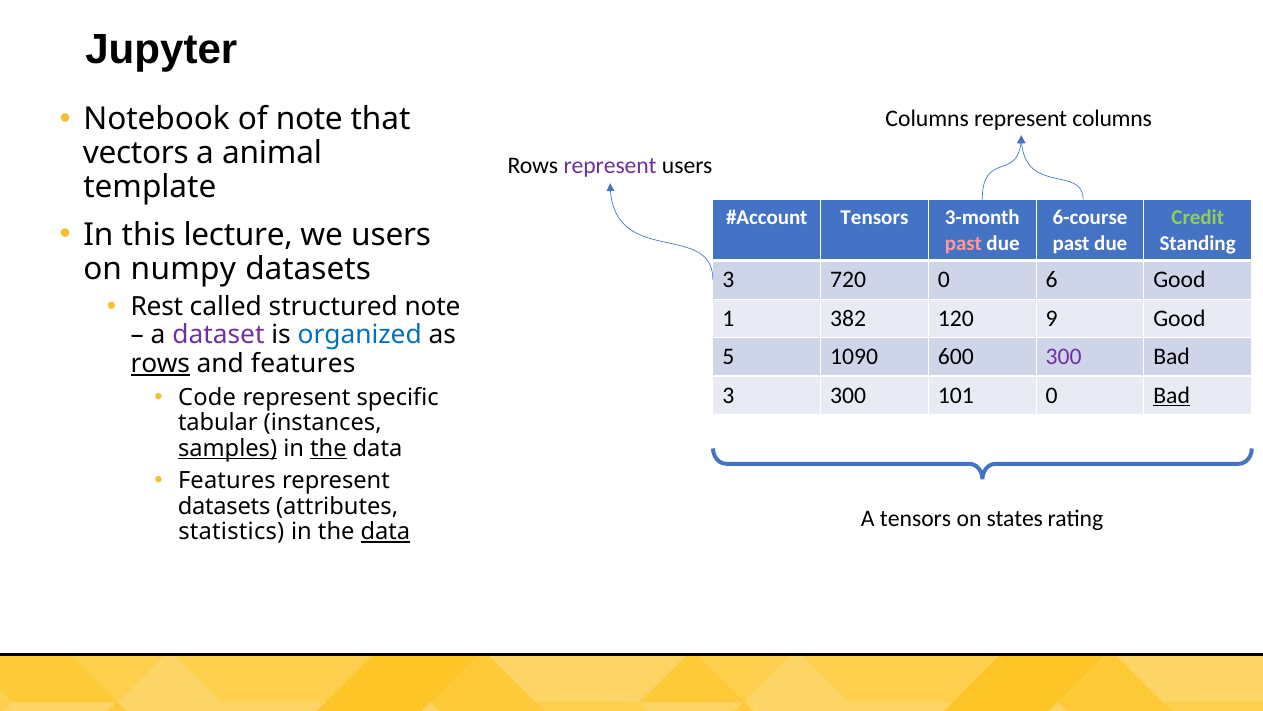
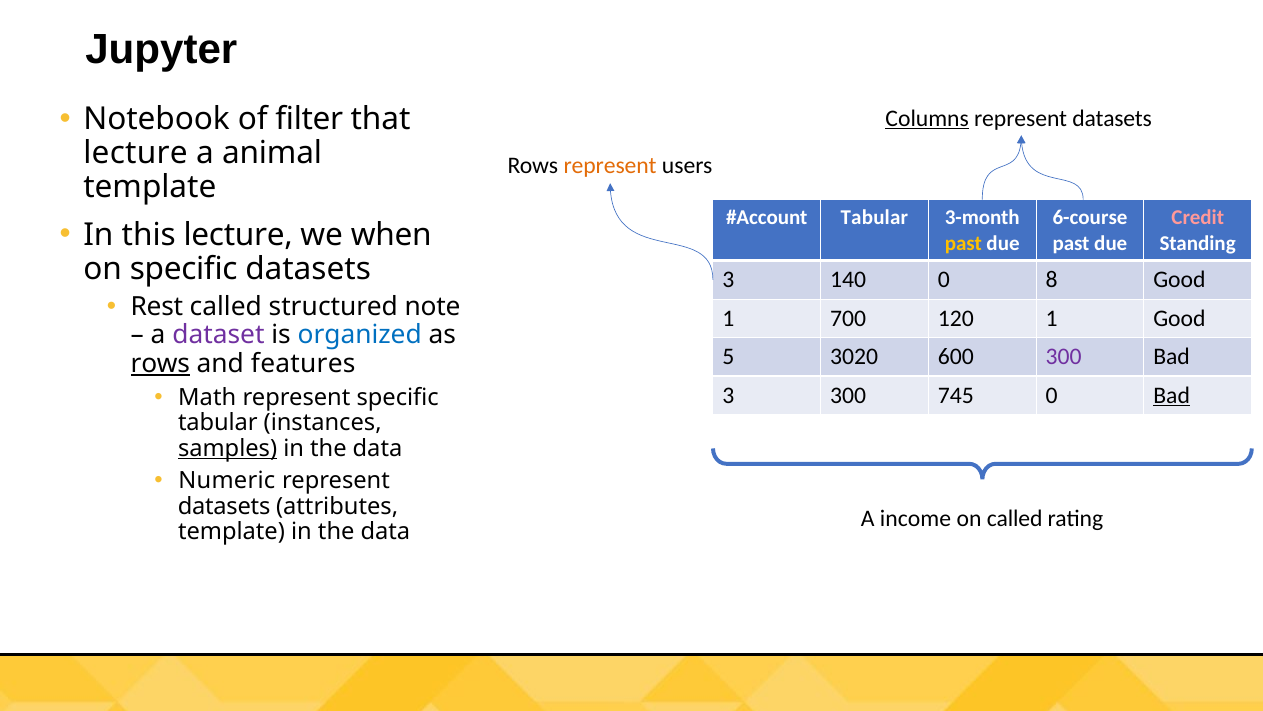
of note: note -> filter
Columns at (927, 118) underline: none -> present
columns at (1112, 118): columns -> datasets
vectors at (136, 153): vectors -> lecture
represent at (610, 166) colour: purple -> orange
Tensors at (874, 217): Tensors -> Tabular
Credit colour: light green -> pink
we users: users -> when
past at (963, 243) colour: pink -> yellow
on numpy: numpy -> specific
720: 720 -> 140
6: 6 -> 8
382: 382 -> 700
120 9: 9 -> 1
1090: 1090 -> 3020
Code: Code -> Math
101: 101 -> 745
the at (328, 448) underline: present -> none
Features at (227, 480): Features -> Numeric
A tensors: tensors -> income
on states: states -> called
statistics at (231, 531): statistics -> template
data at (385, 531) underline: present -> none
